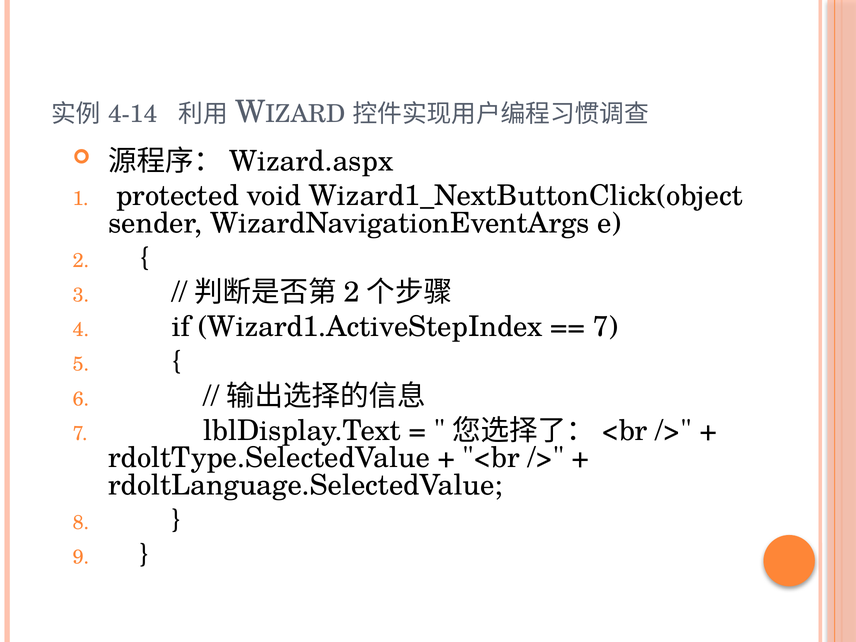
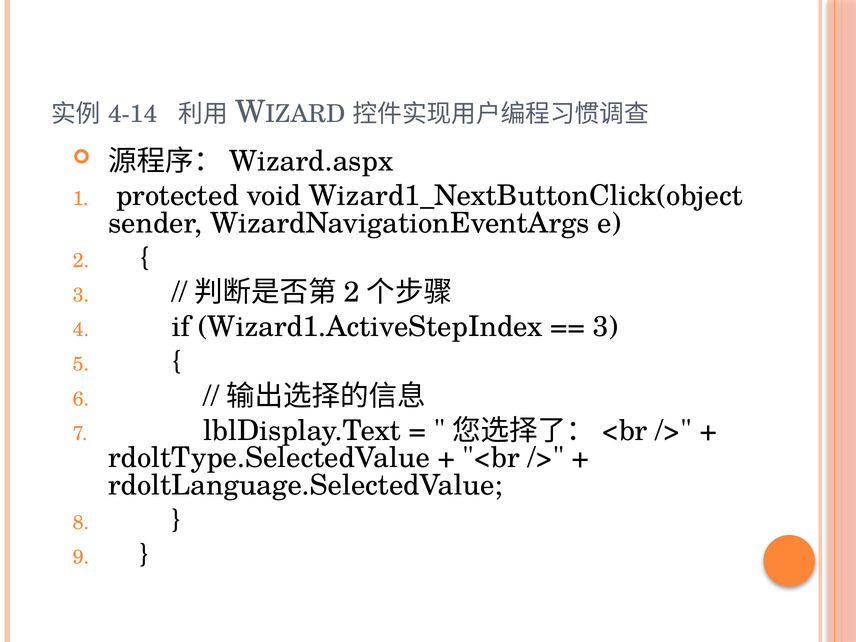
7 at (606, 327): 7 -> 3
